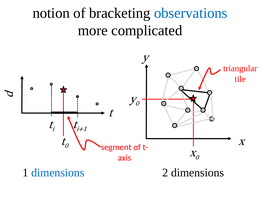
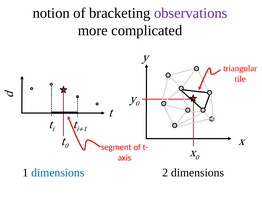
observations colour: blue -> purple
